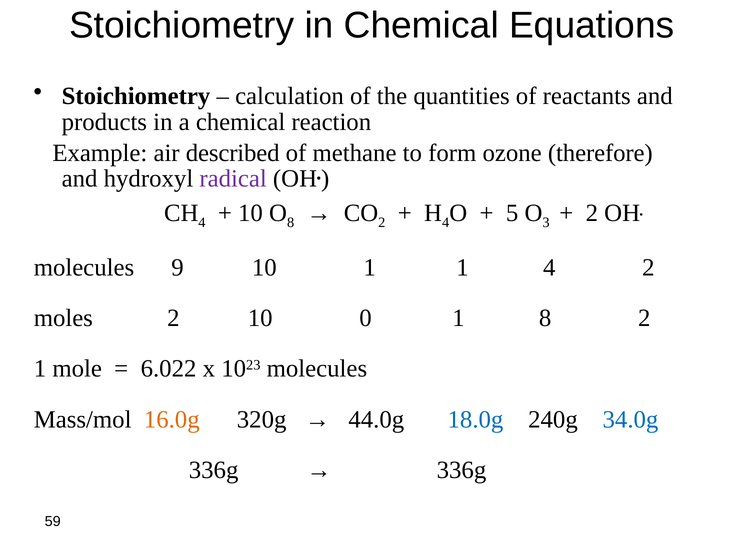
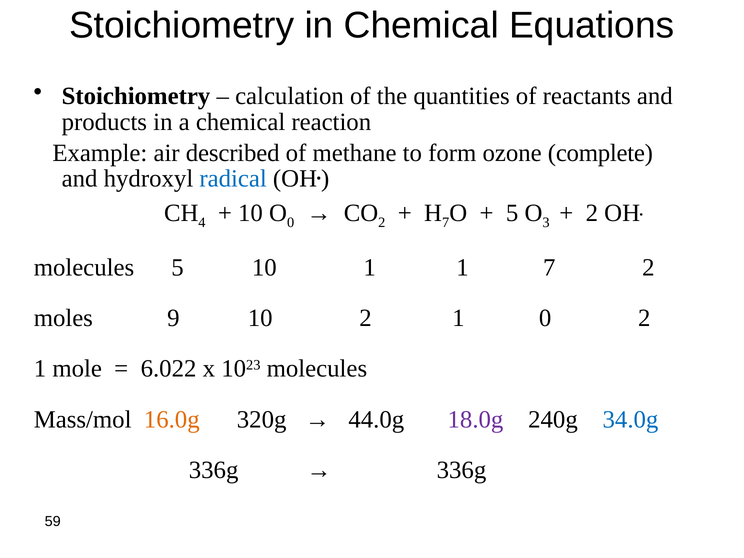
therefore: therefore -> complete
radical colour: purple -> blue
8 at (291, 222): 8 -> 0
4 at (446, 222): 4 -> 7
molecules 9: 9 -> 5
1 4: 4 -> 7
moles 2: 2 -> 9
10 0: 0 -> 2
1 8: 8 -> 0
18.0g colour: blue -> purple
